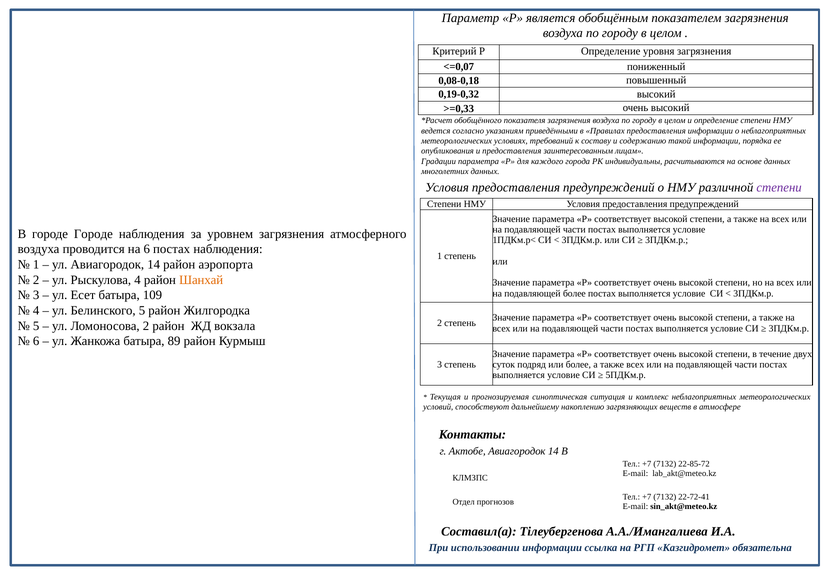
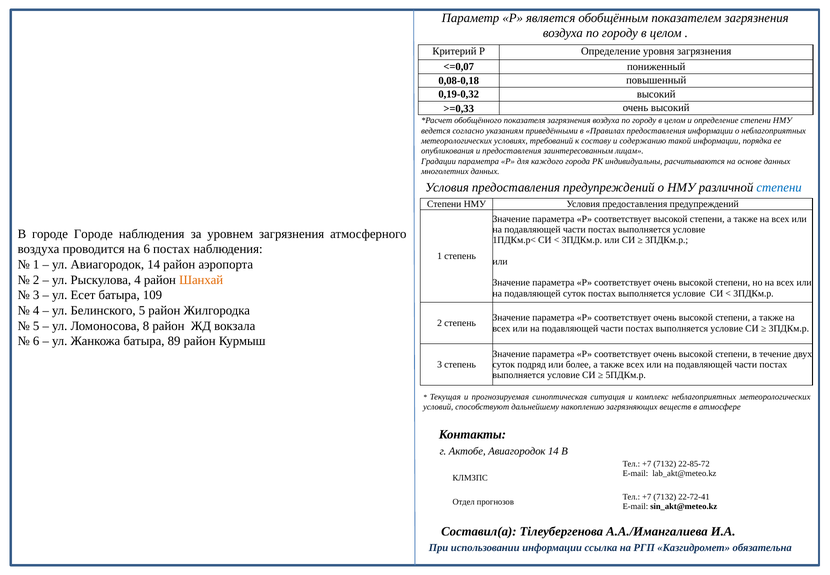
степени at (779, 187) colour: purple -> blue
подавляющей более: более -> суток
Ломоносова 2: 2 -> 8
